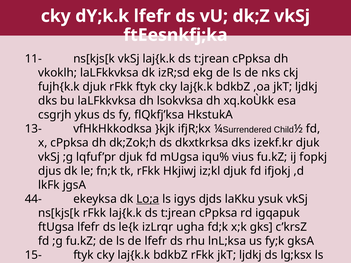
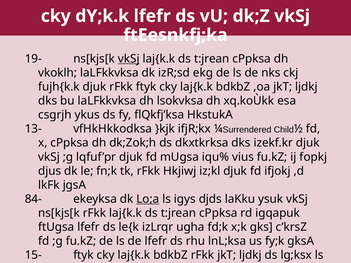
11-: 11- -> 19-
vkSj at (129, 59) underline: none -> present
44-: 44- -> 84-
